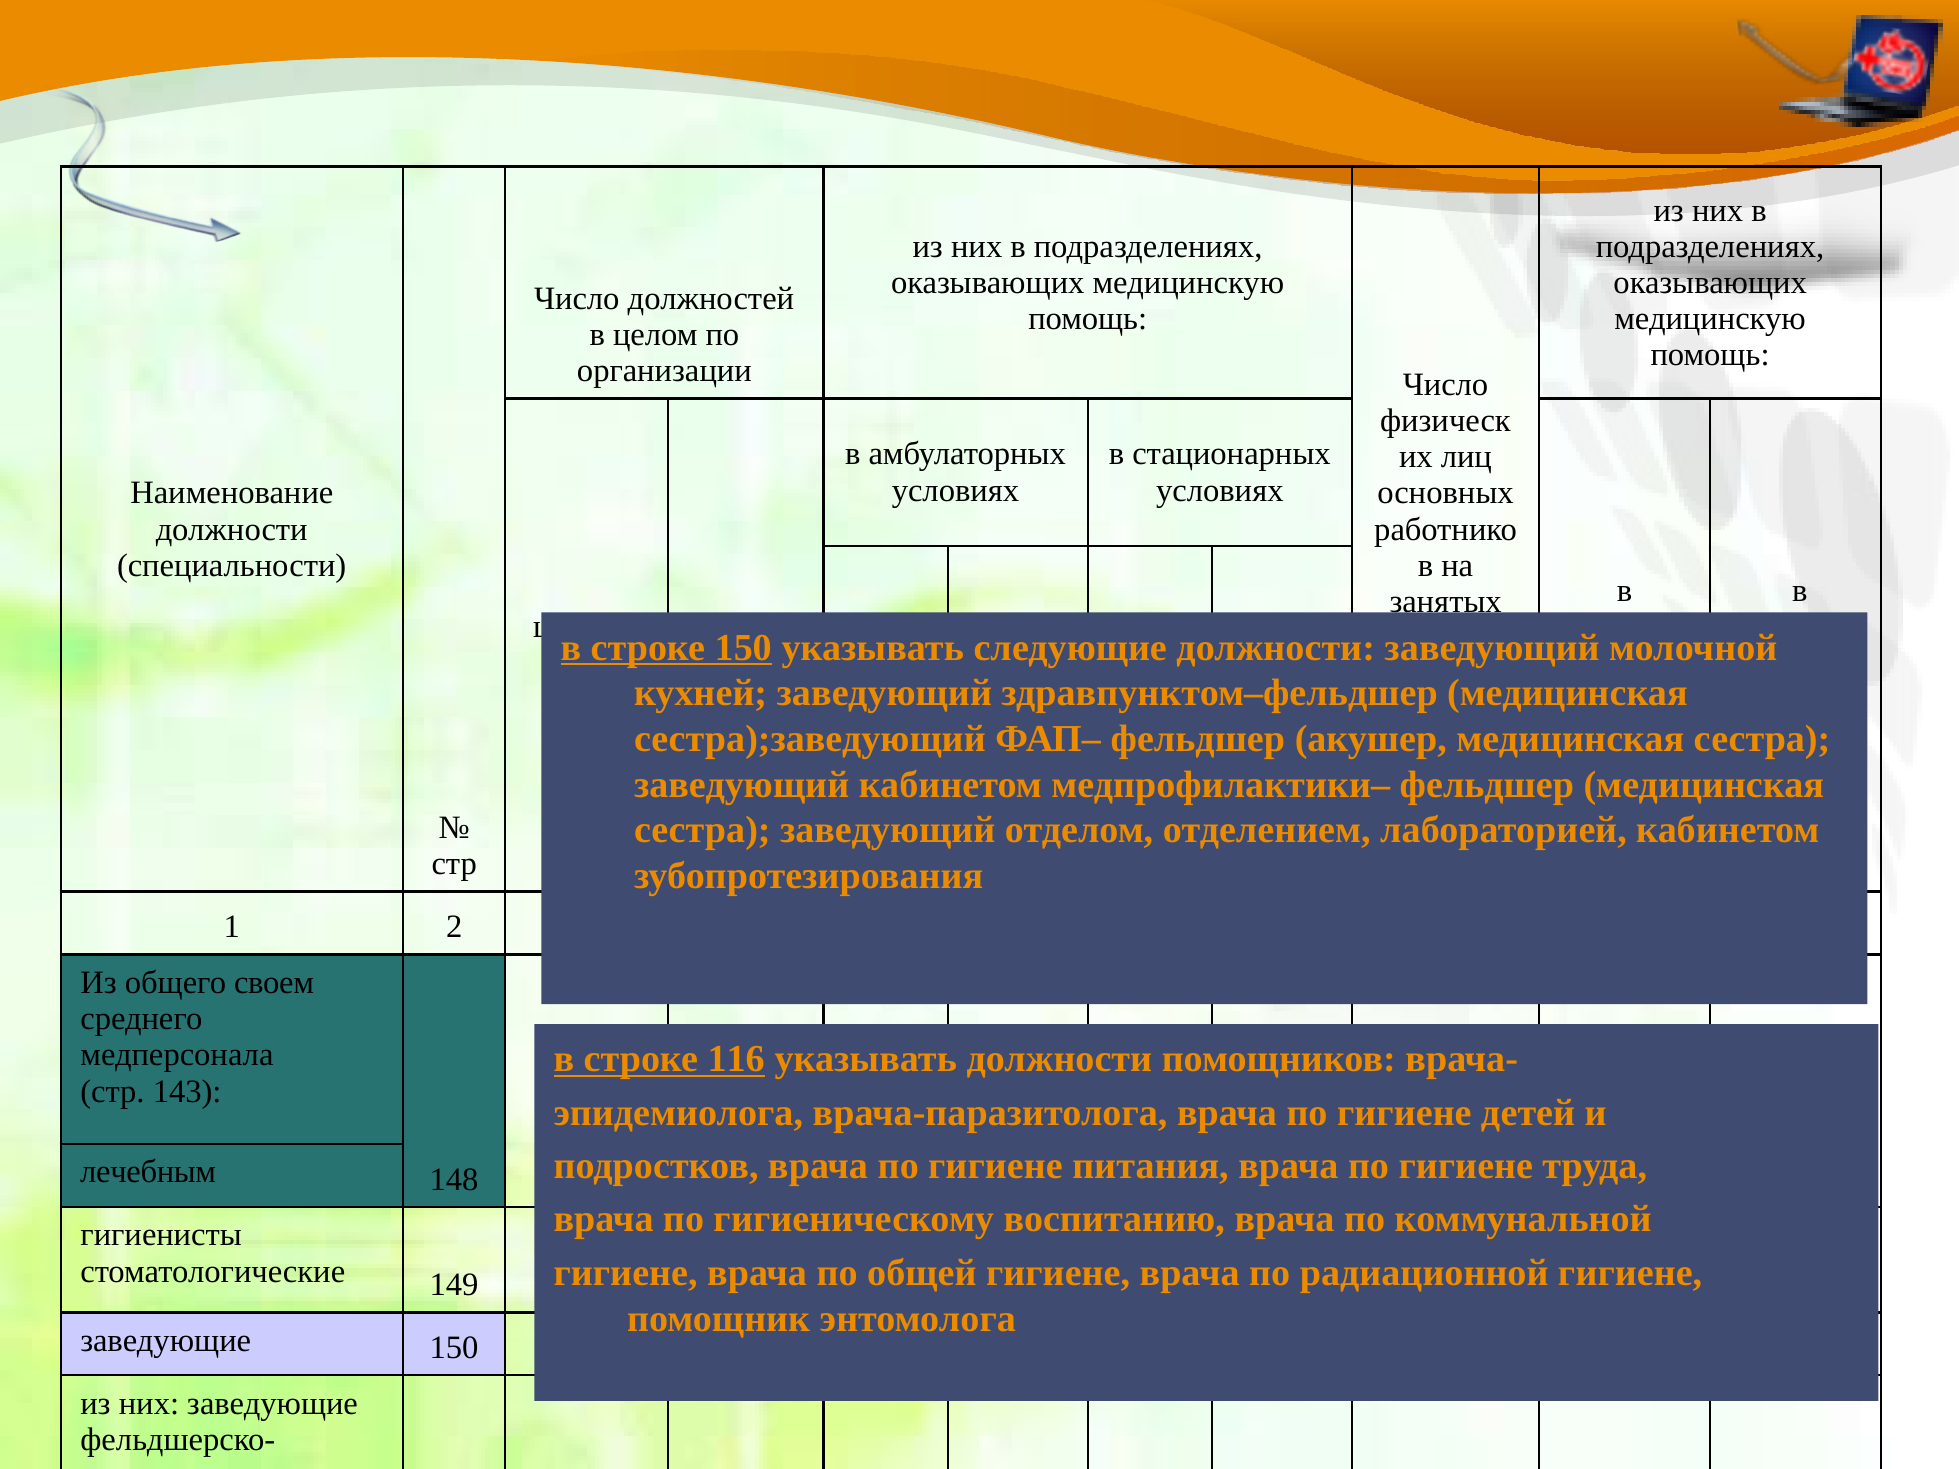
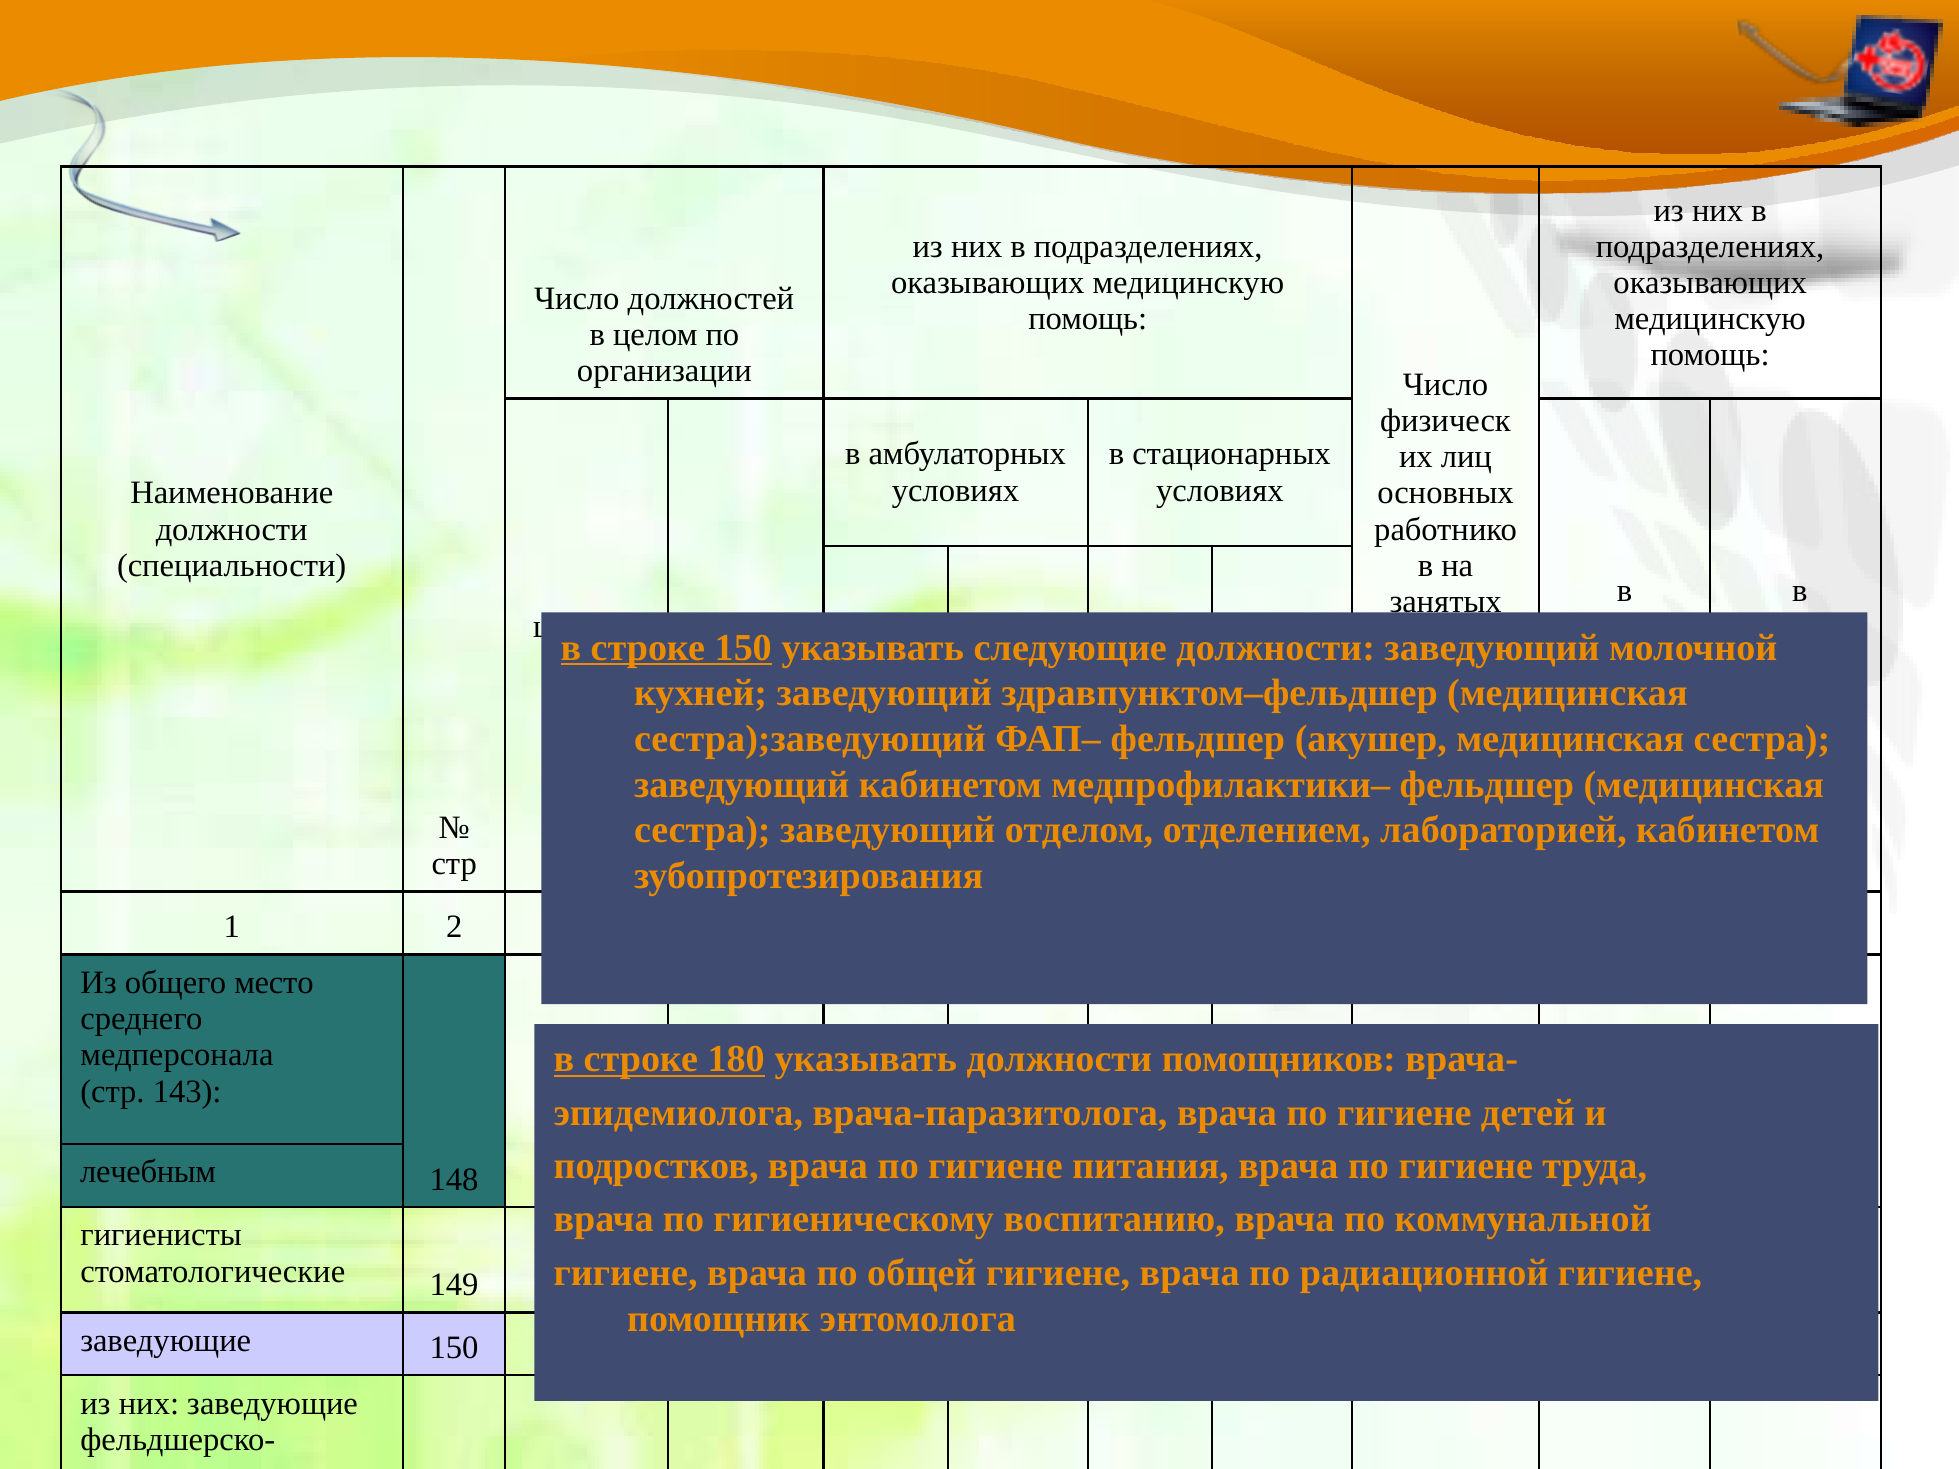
своем: своем -> место
116: 116 -> 180
